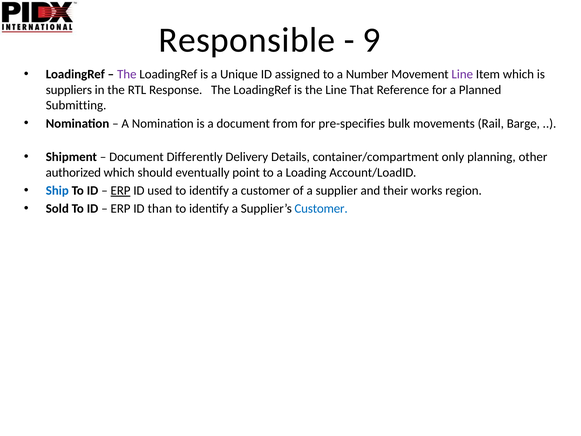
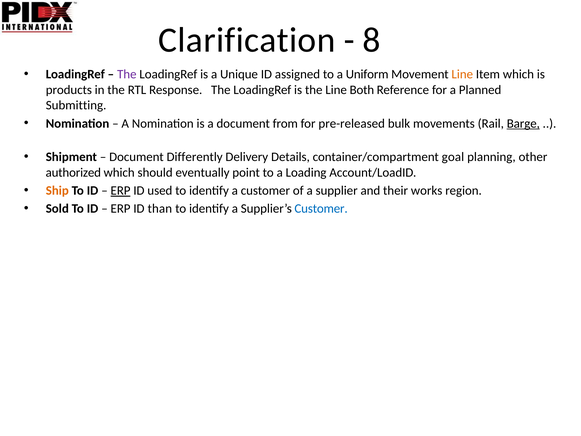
Responsible: Responsible -> Clarification
9: 9 -> 8
Number: Number -> Uniform
Line at (462, 74) colour: purple -> orange
suppliers: suppliers -> products
That: That -> Both
pre-specifies: pre-specifies -> pre-released
Barge underline: none -> present
only: only -> goal
Ship colour: blue -> orange
